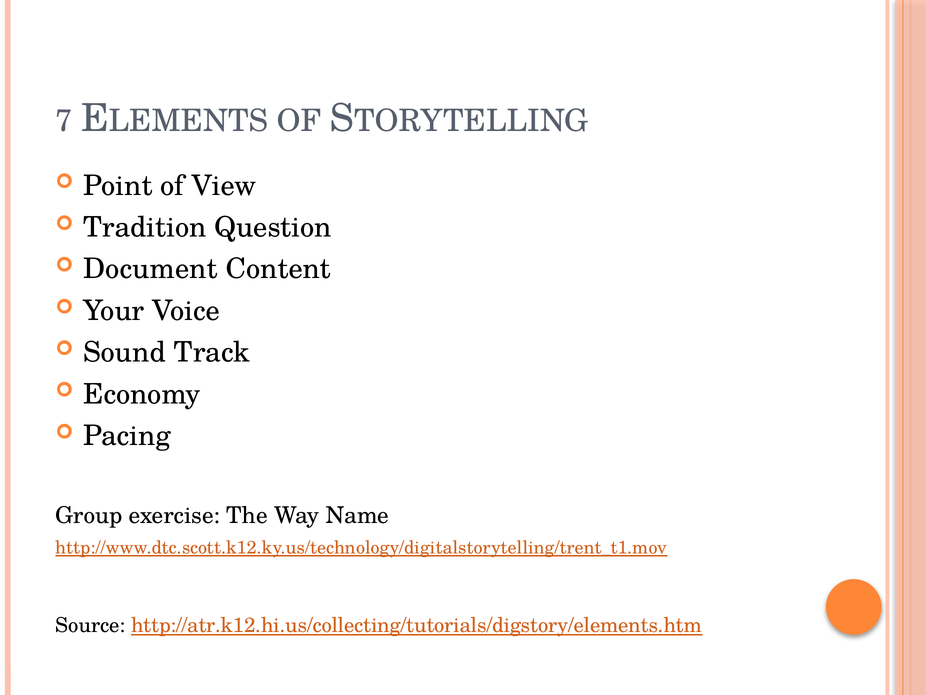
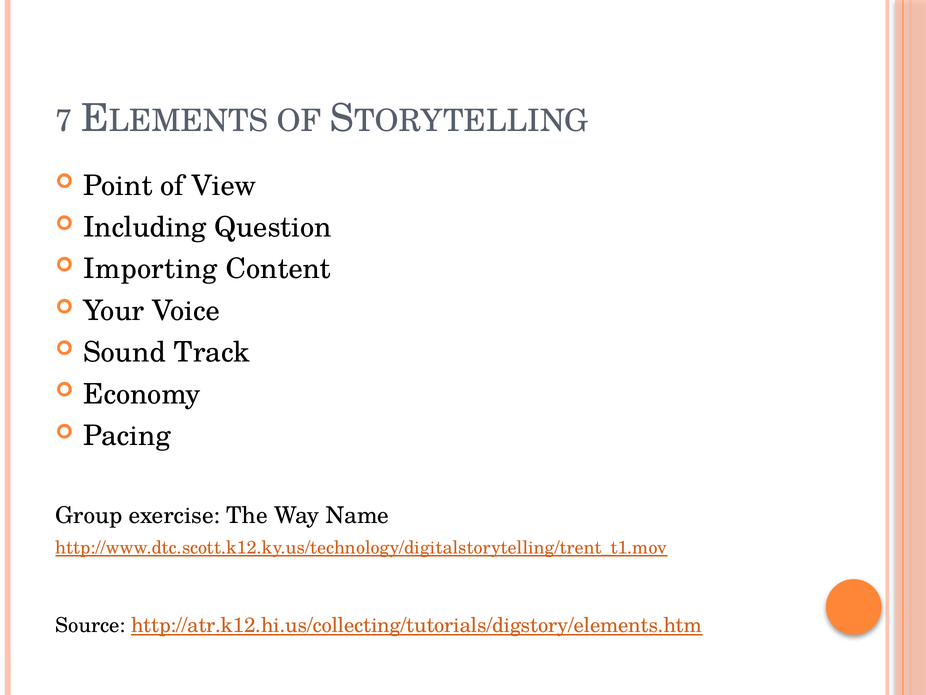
Tradition: Tradition -> Including
Document: Document -> Importing
